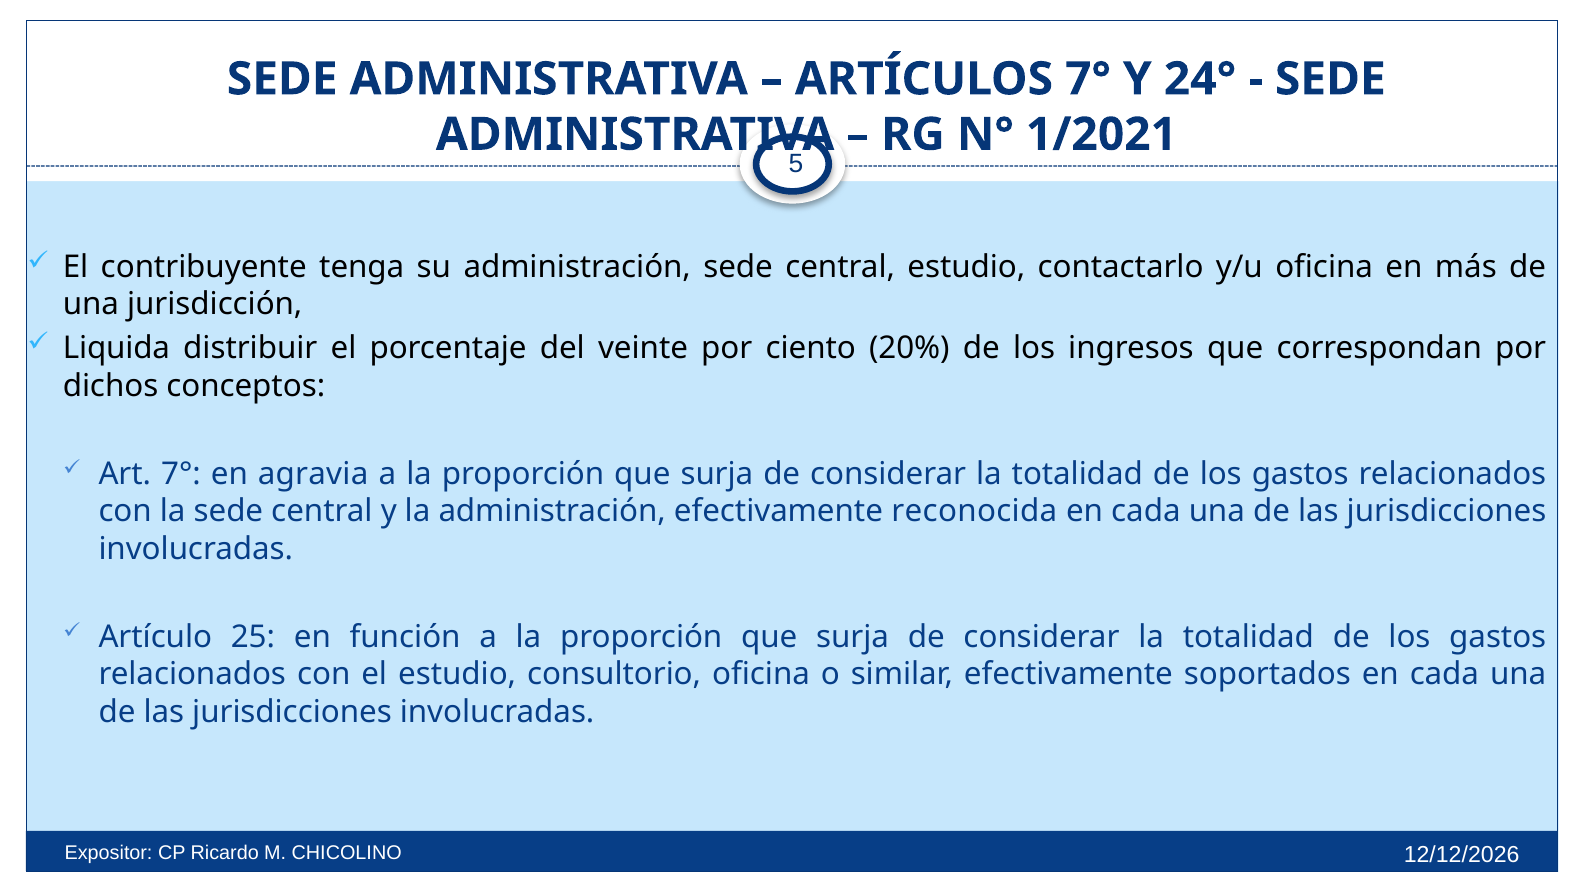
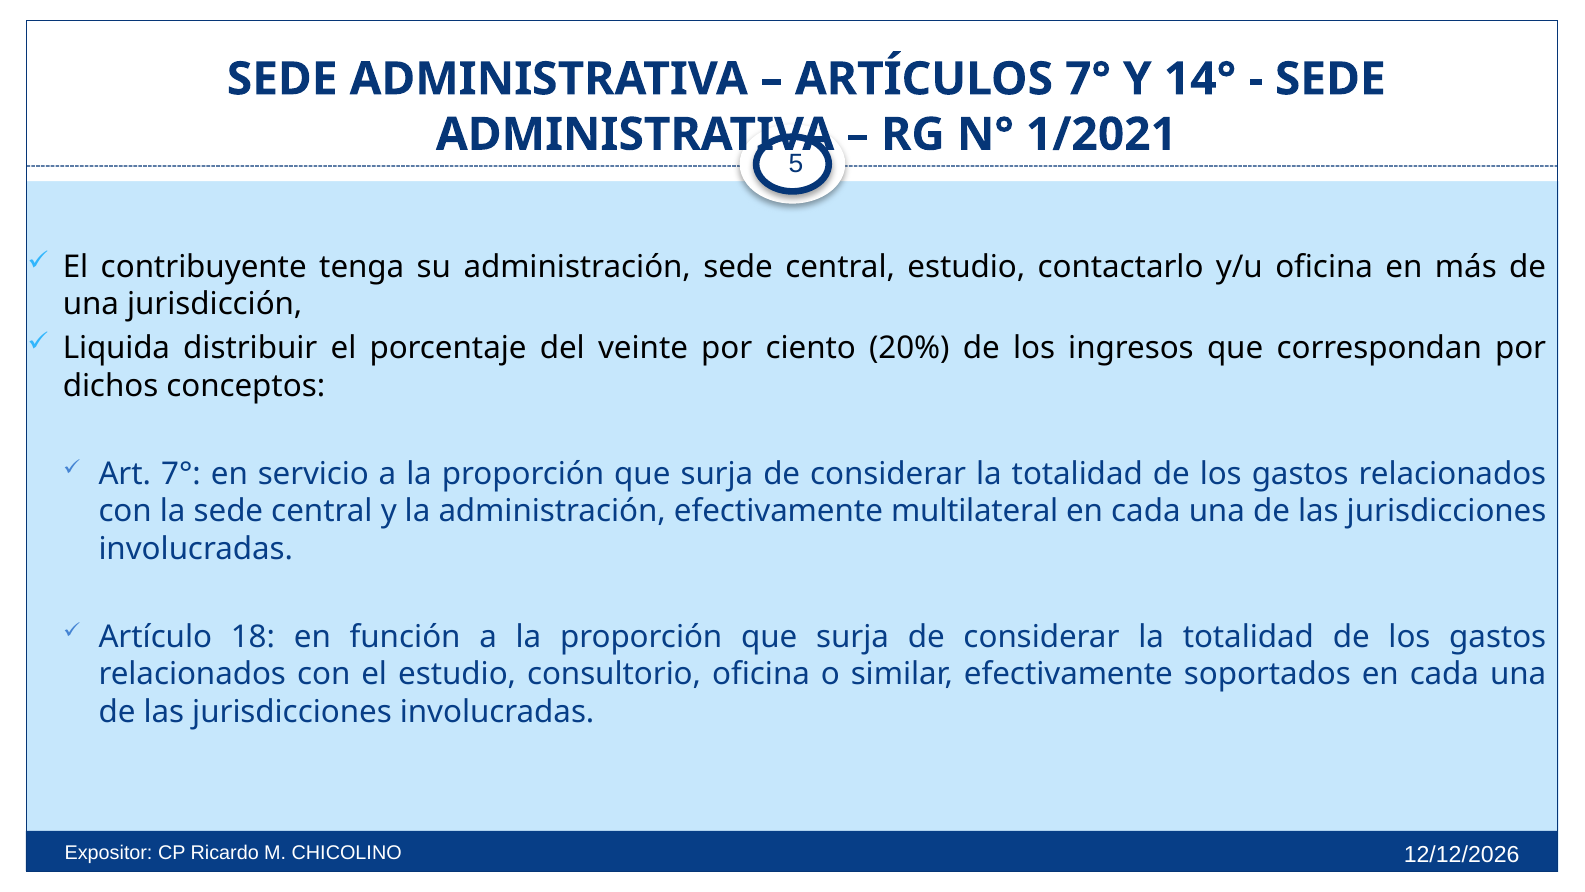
24°: 24° -> 14°
agravia: agravia -> servicio
reconocida: reconocida -> multilateral
25: 25 -> 18
